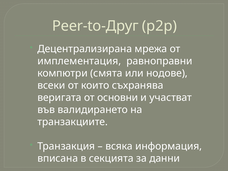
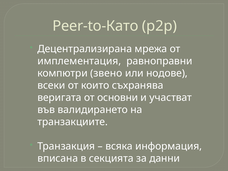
Peer-to-Друг: Peer-to-Друг -> Peer-to-Като
смята: смята -> звено
